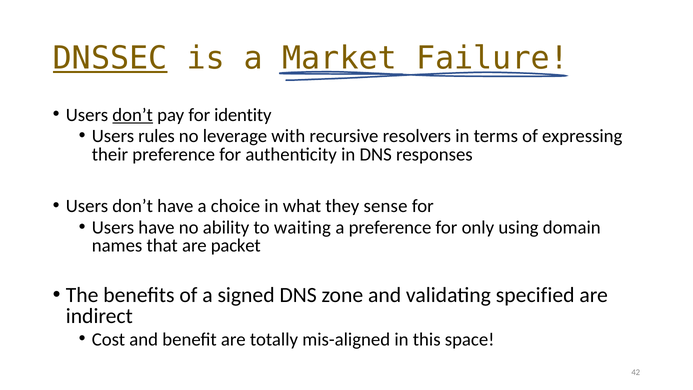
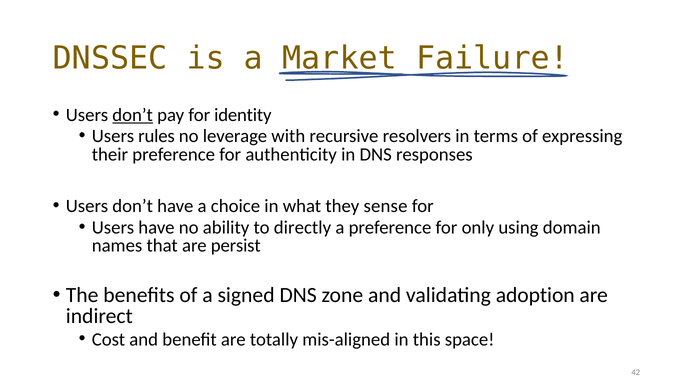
DNSSEC underline: present -> none
waiting: waiting -> directly
packet: packet -> persist
specified: specified -> adoption
